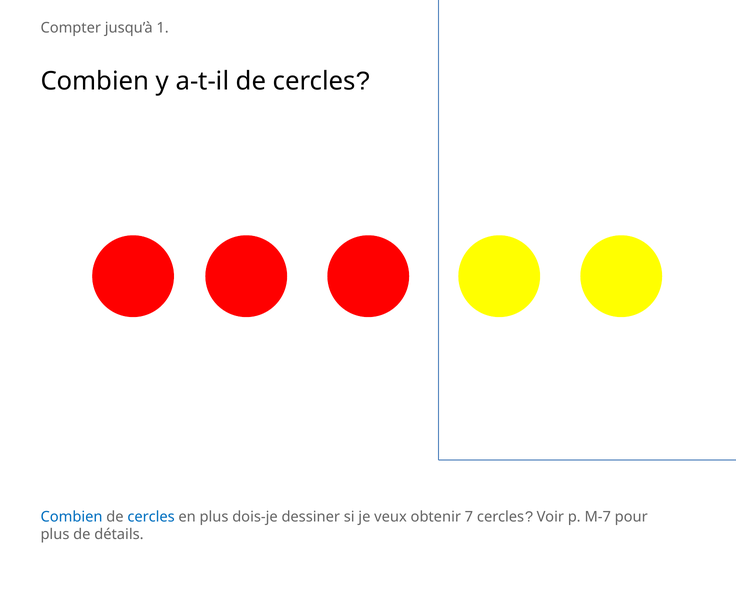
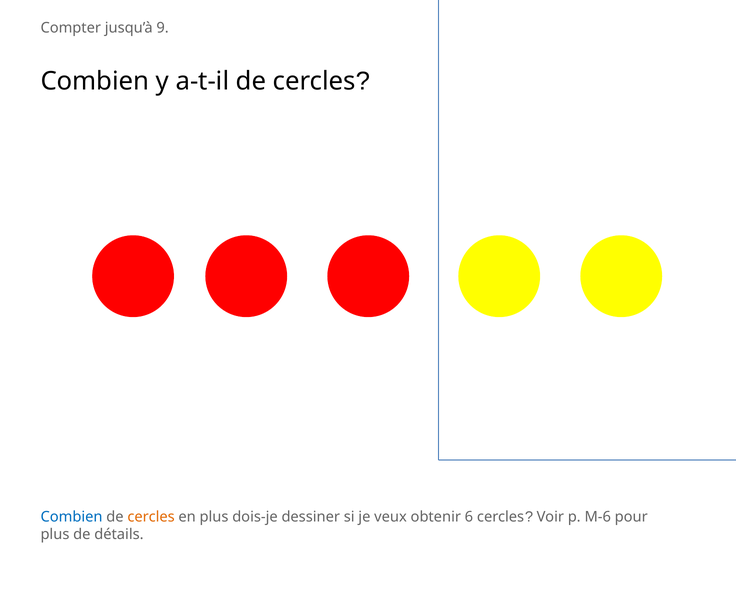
1: 1 -> 9
cercles at (151, 516) colour: blue -> orange
7: 7 -> 6
M-7: M-7 -> M-6
